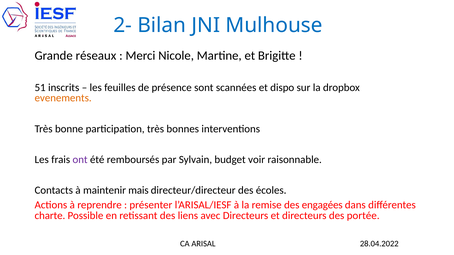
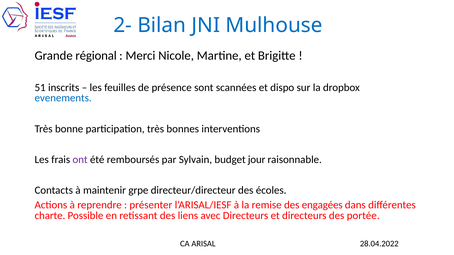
réseaux: réseaux -> régional
evenements colour: orange -> blue
voir: voir -> jour
mais: mais -> grpe
